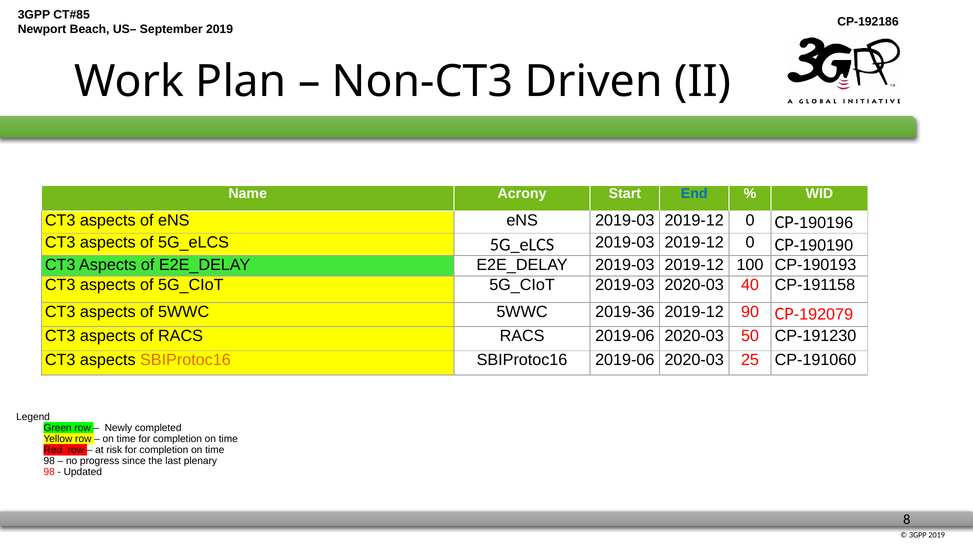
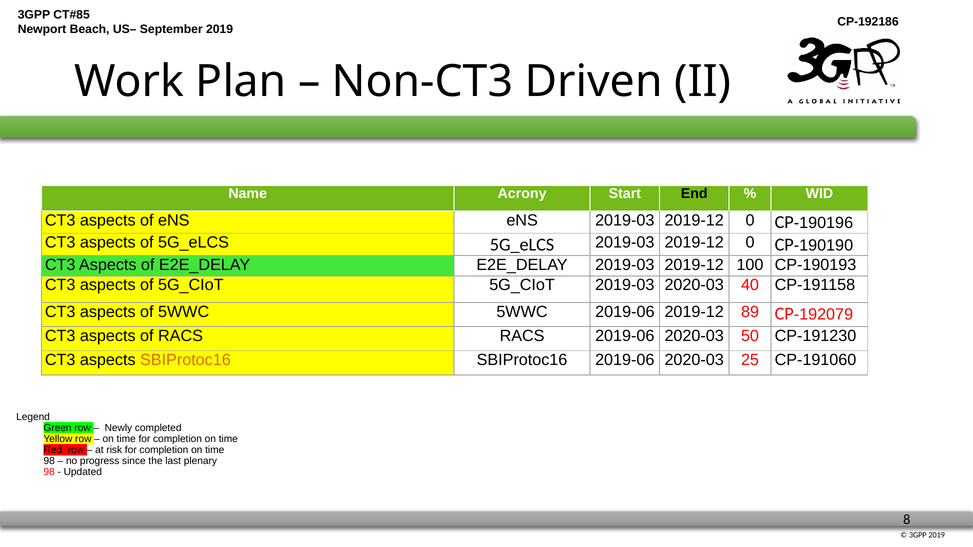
End colour: blue -> black
5WWC 2019-36: 2019-36 -> 2019-06
90: 90 -> 89
